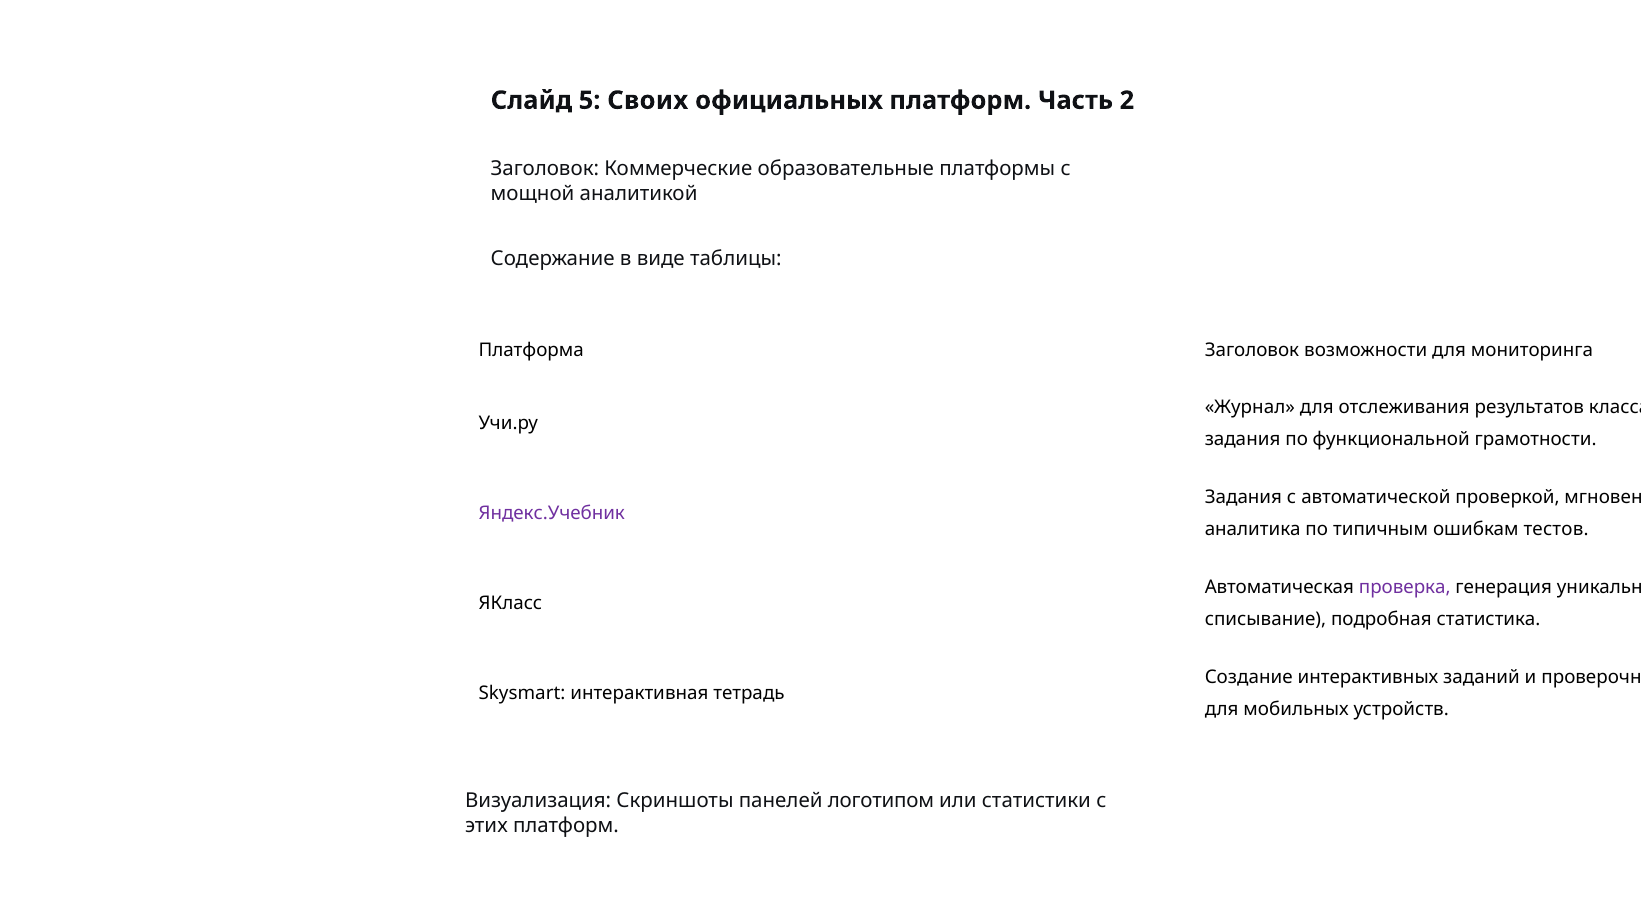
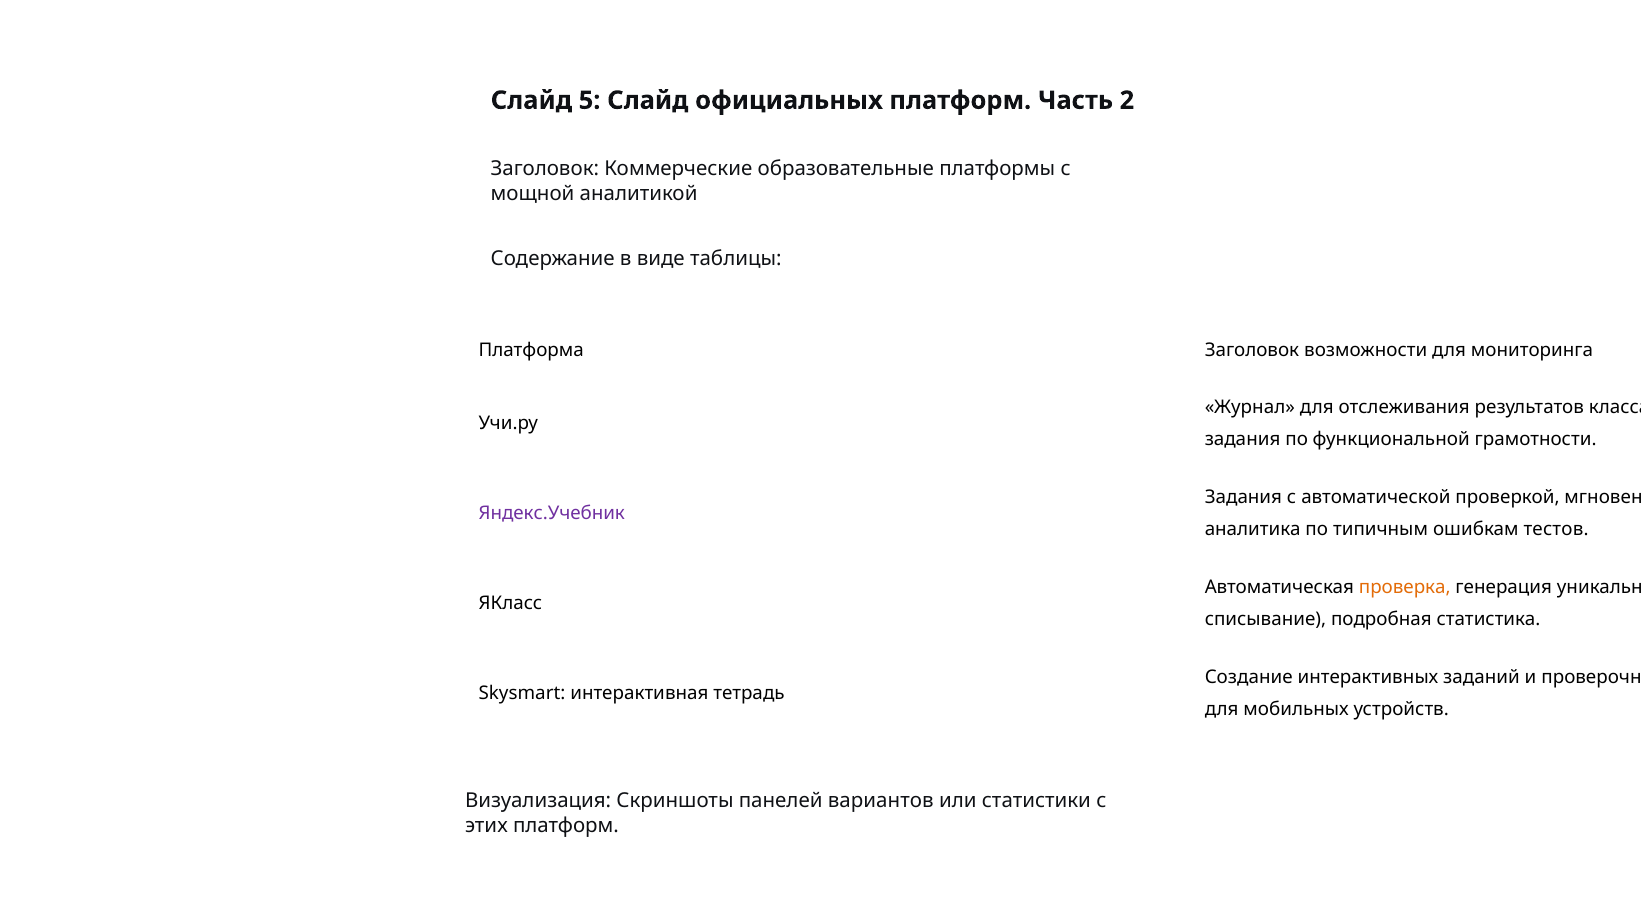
5 Своих: Своих -> Слайд
проверка colour: purple -> orange
панелей логотипом: логотипом -> вариантов
